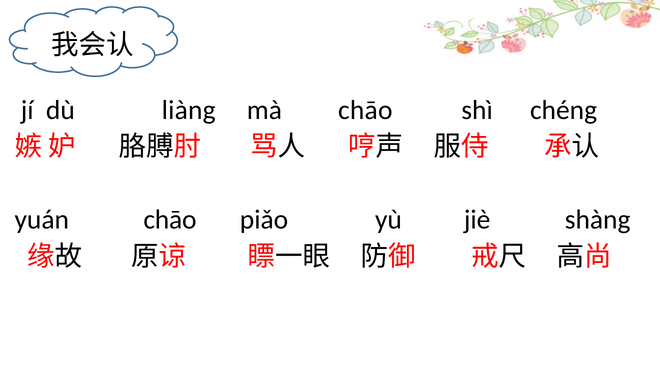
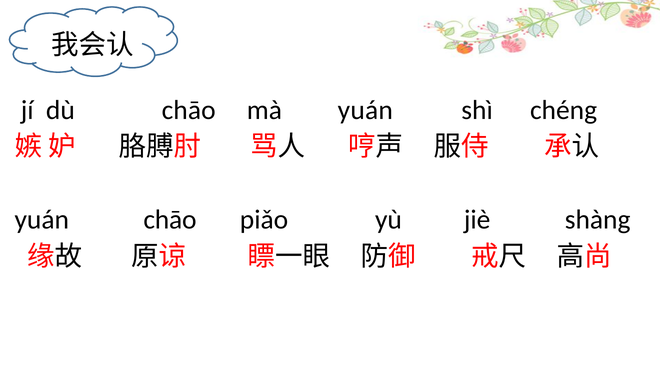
dù liàng: liàng -> chāo
mà chāo: chāo -> yuán
